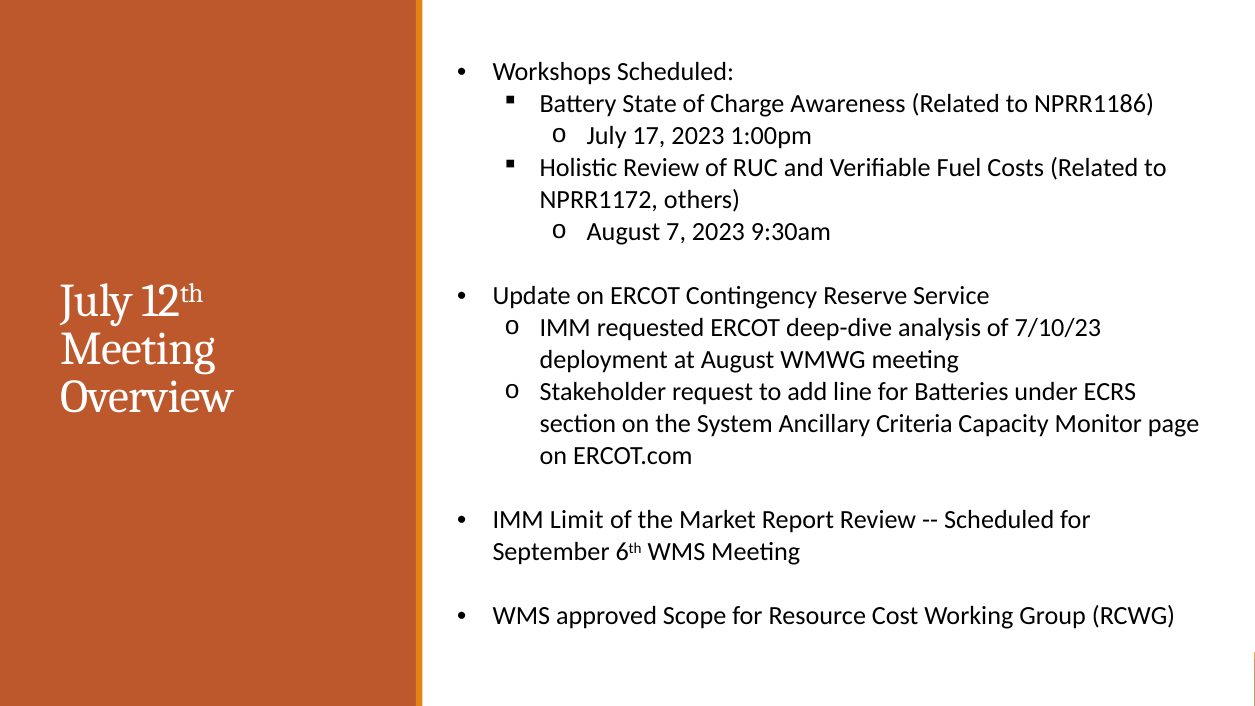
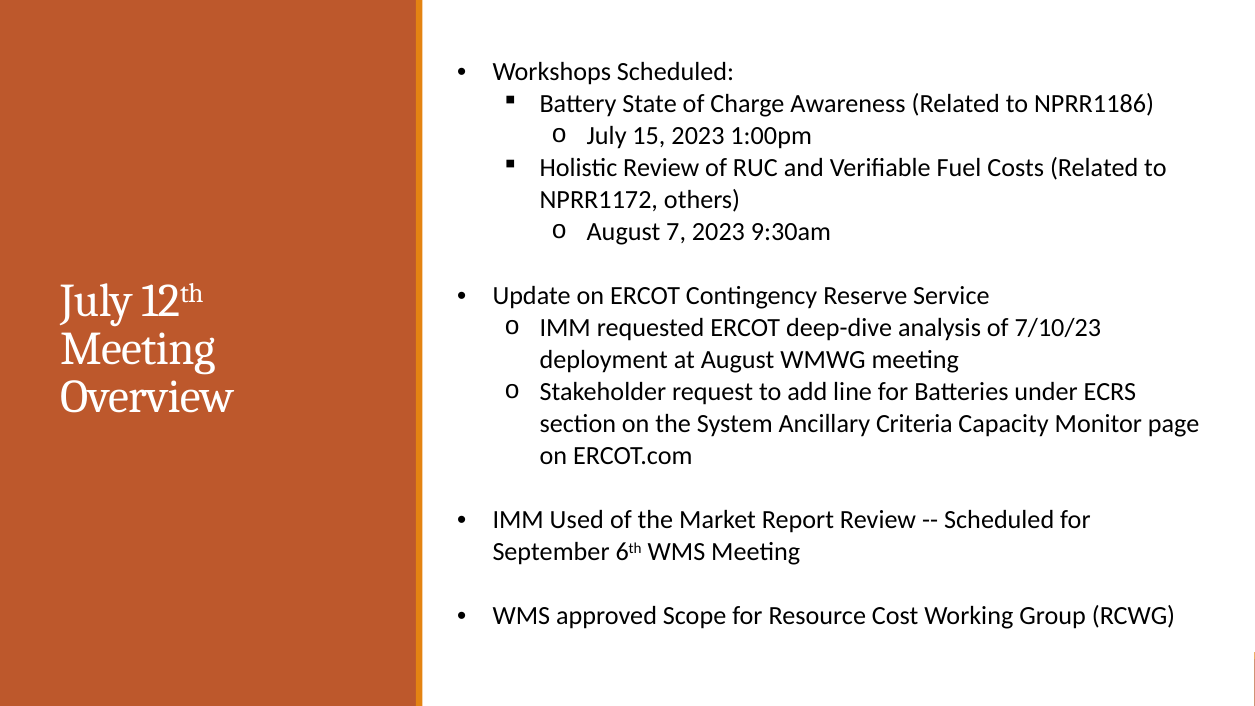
17: 17 -> 15
Limit: Limit -> Used
